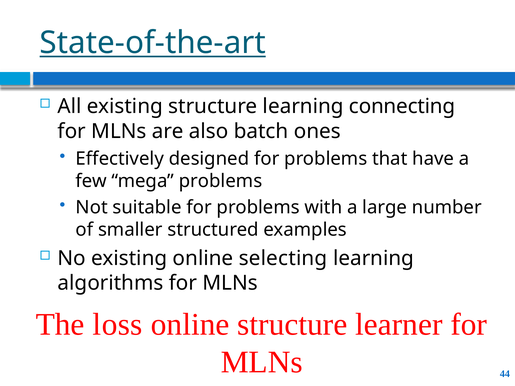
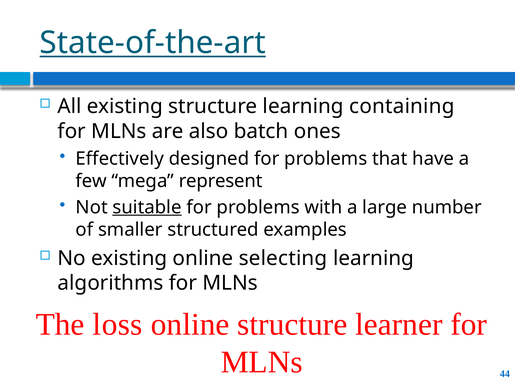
connecting: connecting -> containing
mega problems: problems -> represent
suitable underline: none -> present
